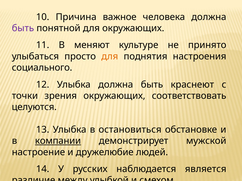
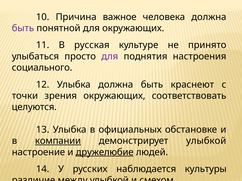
меняют: меняют -> русская
для at (110, 56) colour: orange -> purple
остановиться: остановиться -> официальных
демонстрирует мужской: мужской -> улыбкой
дружелюбие underline: none -> present
является: является -> культуры
